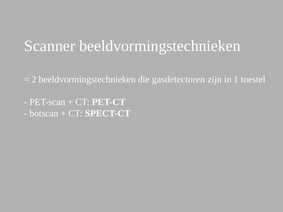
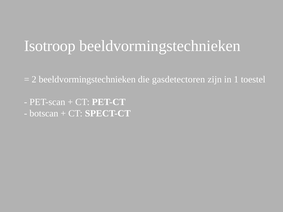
Scanner: Scanner -> Isotroop
